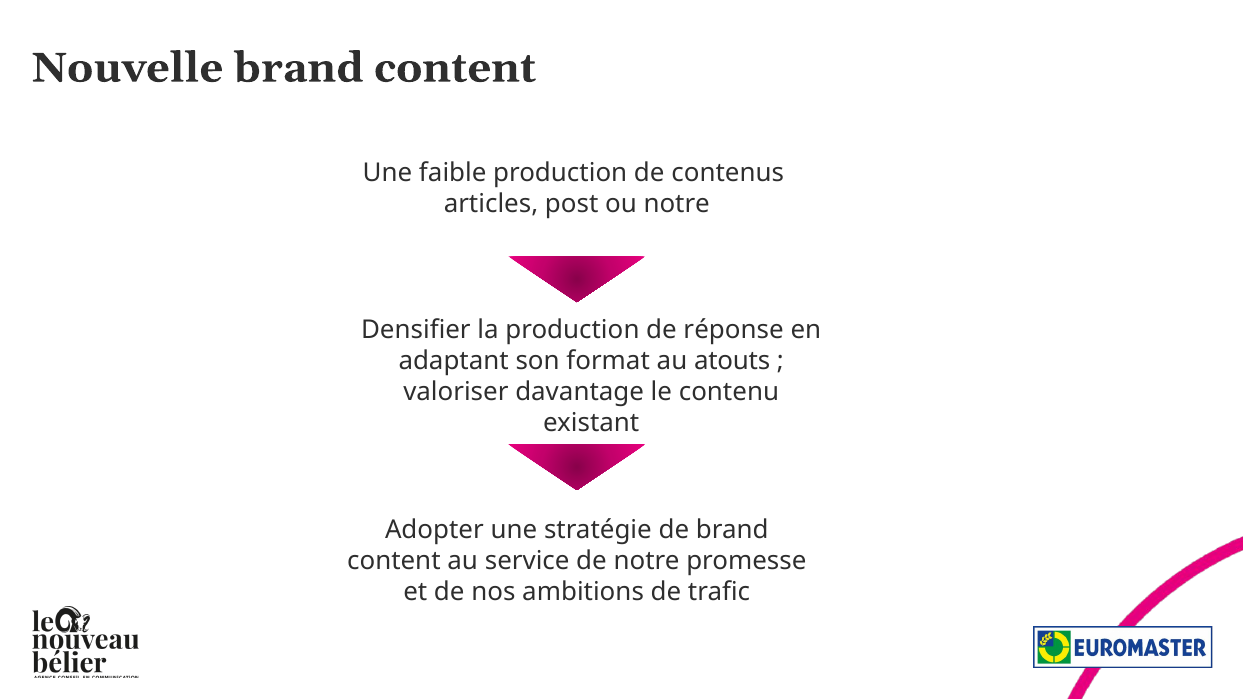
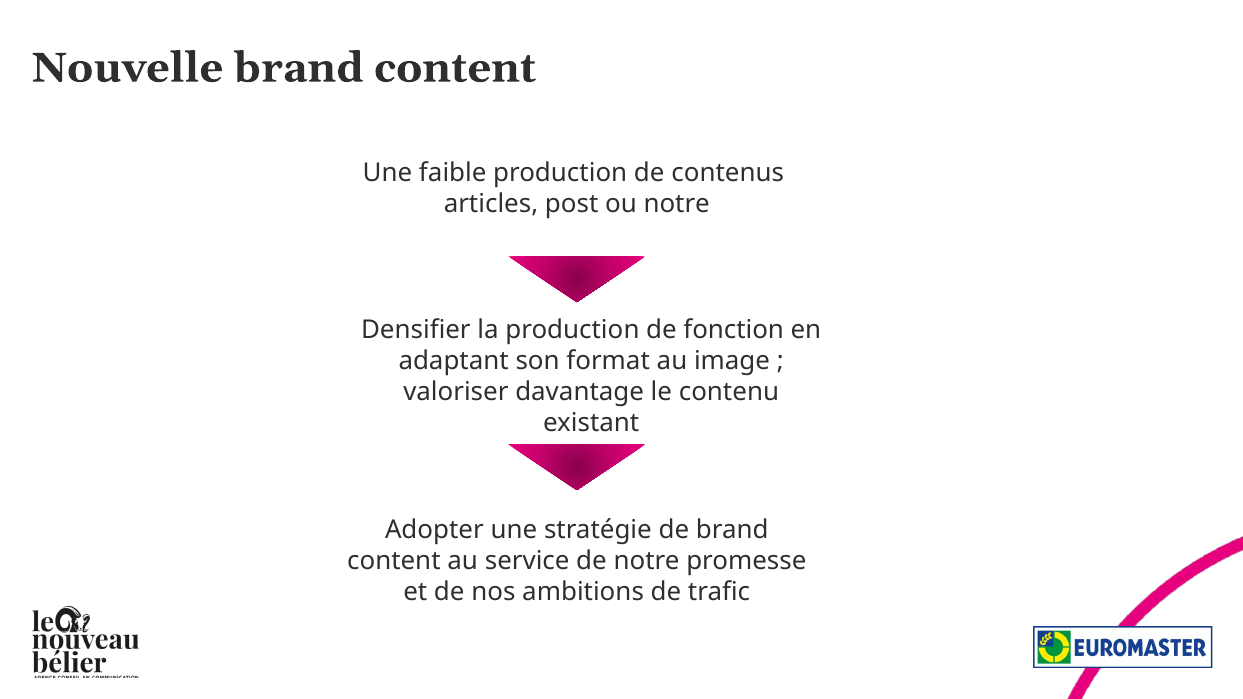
réponse: réponse -> fonction
atouts: atouts -> image
